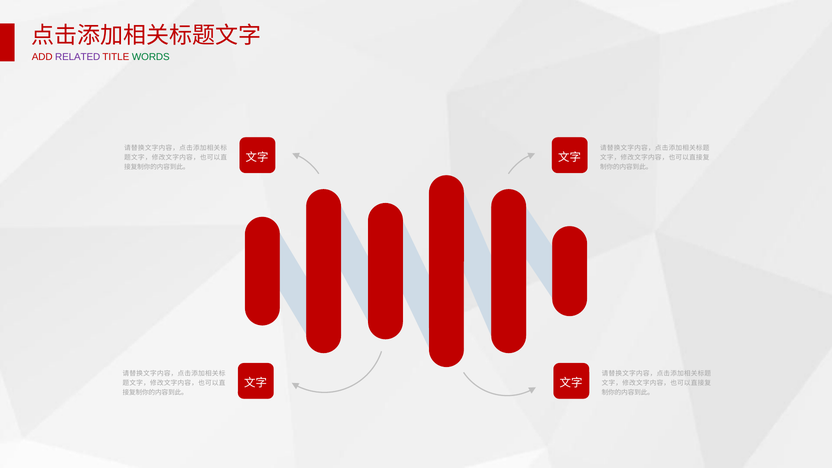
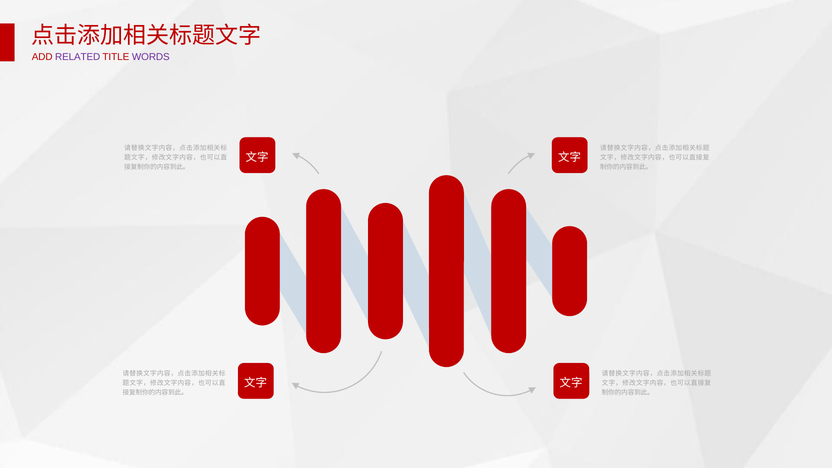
WORDS colour: green -> purple
